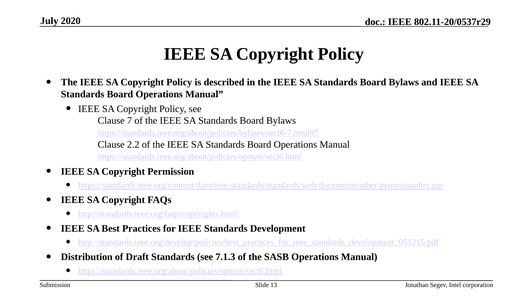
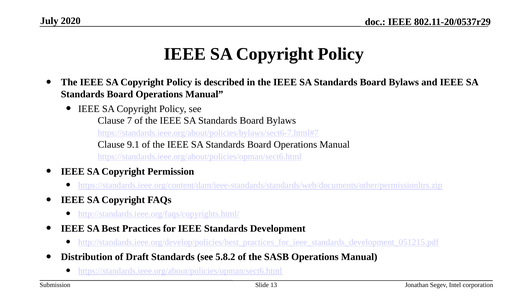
2.2: 2.2 -> 9.1
7.1.3: 7.1.3 -> 5.8.2
